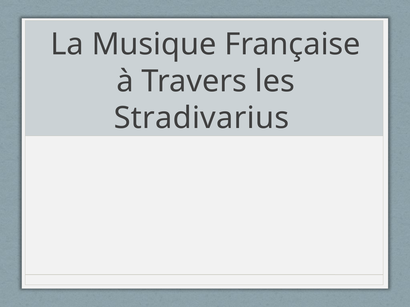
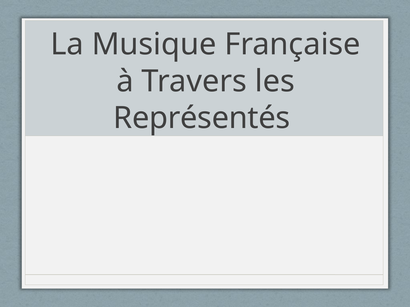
Stradivarius: Stradivarius -> Représentés
